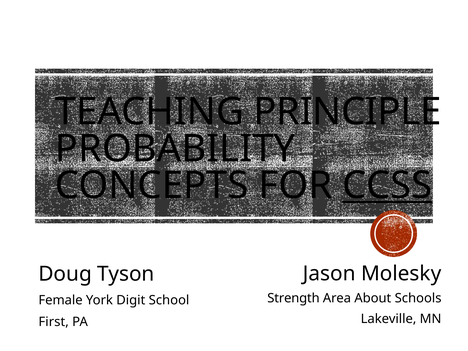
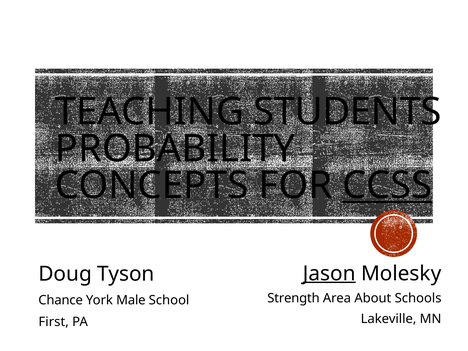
PRINCIPLE: PRINCIPLE -> STUDENTS
Jason underline: none -> present
Female: Female -> Chance
Digit: Digit -> Male
